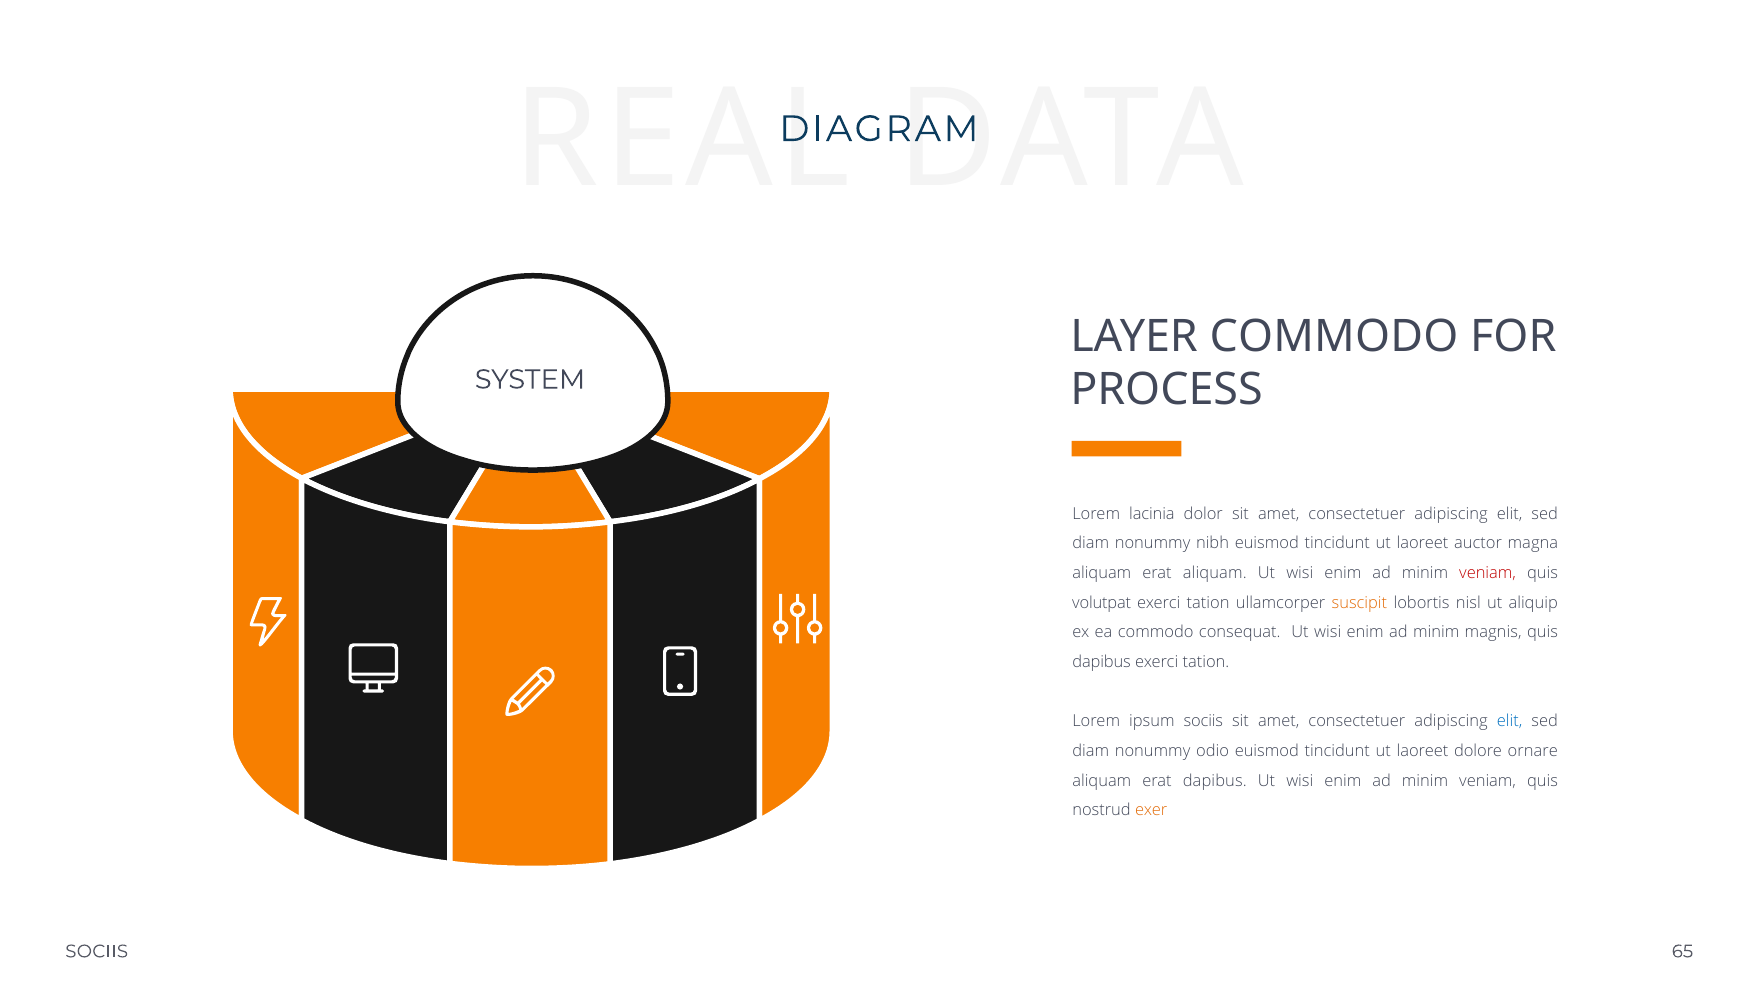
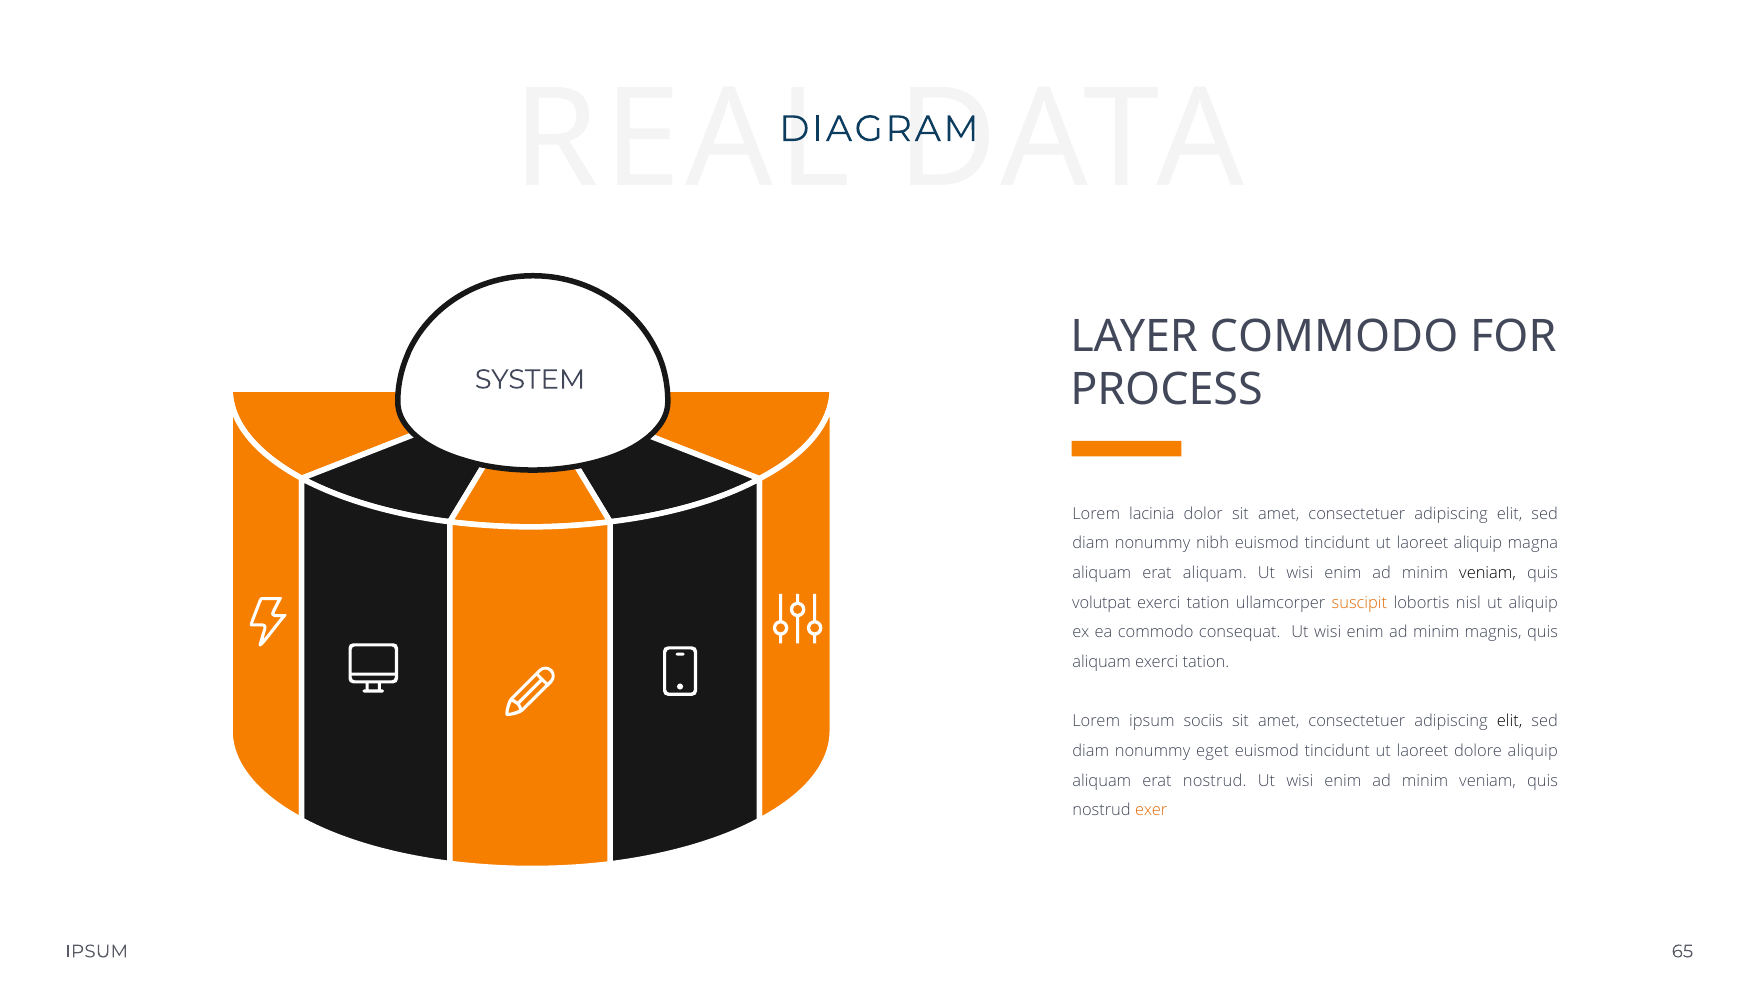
laoreet auctor: auctor -> aliquip
veniam at (1488, 573) colour: red -> black
dapibus at (1102, 662): dapibus -> aliquam
elit at (1510, 721) colour: blue -> black
odio: odio -> eget
dolore ornare: ornare -> aliquip
erat dapibus: dapibus -> nostrud
SOCIIS at (97, 951): SOCIIS -> IPSUM
